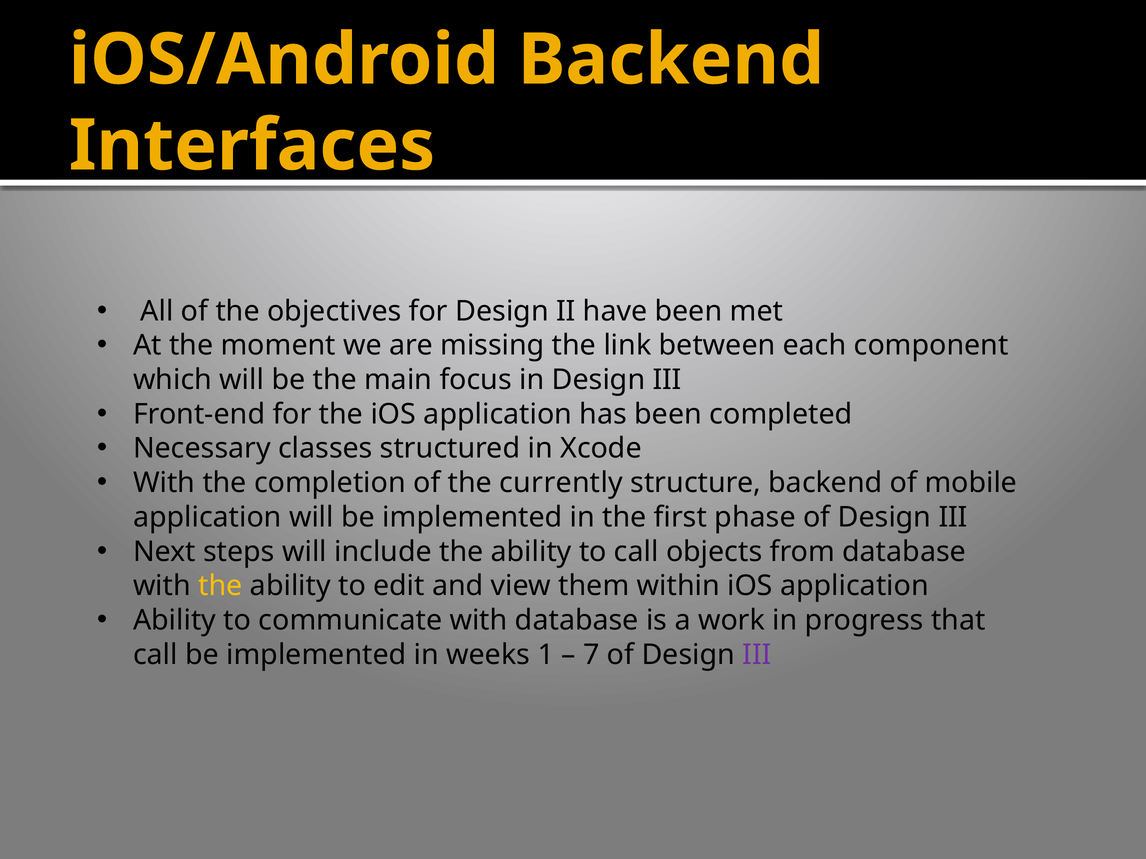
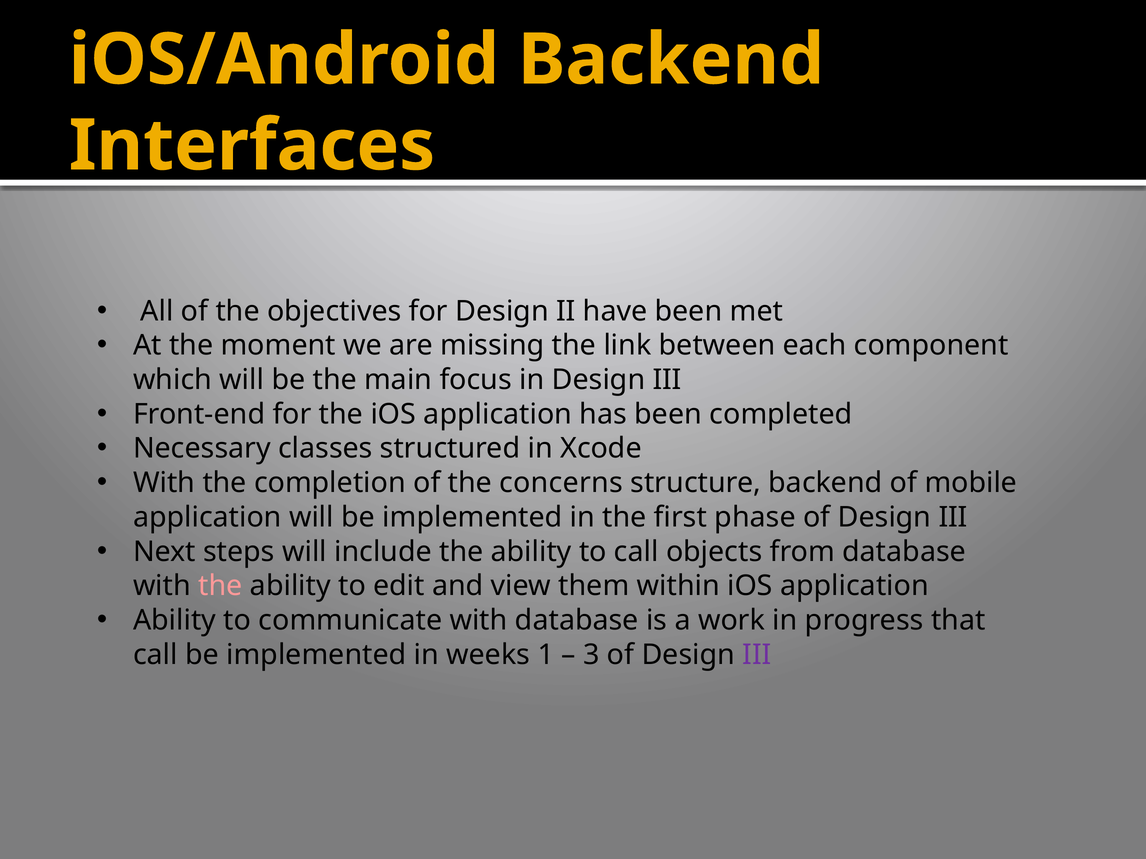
currently: currently -> concerns
the at (220, 586) colour: yellow -> pink
7: 7 -> 3
